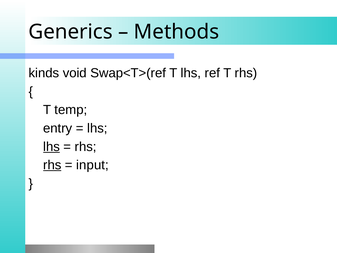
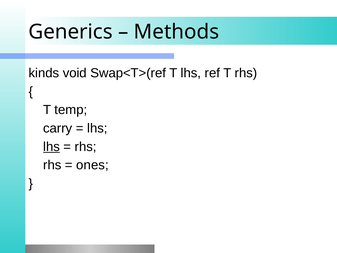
entry: entry -> carry
rhs at (52, 165) underline: present -> none
input: input -> ones
